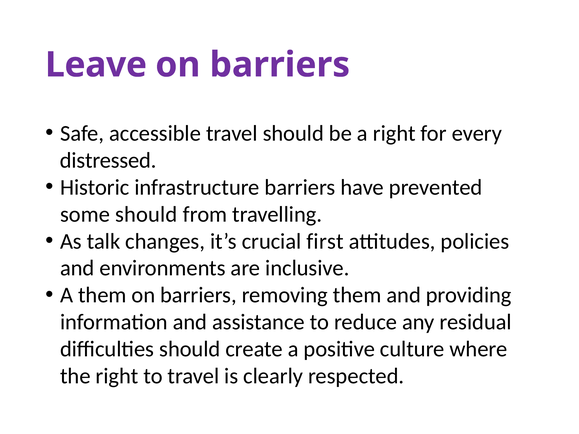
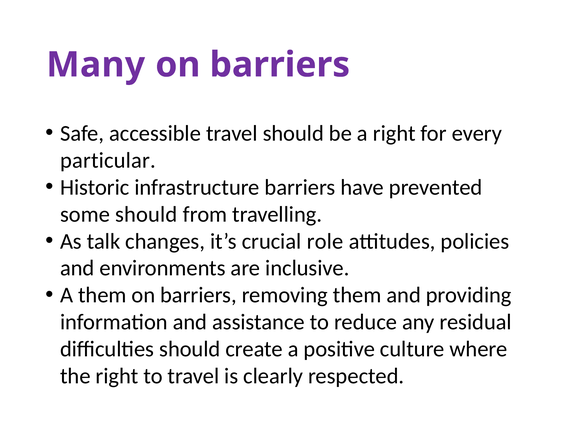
Leave: Leave -> Many
distressed: distressed -> particular
first: first -> role
